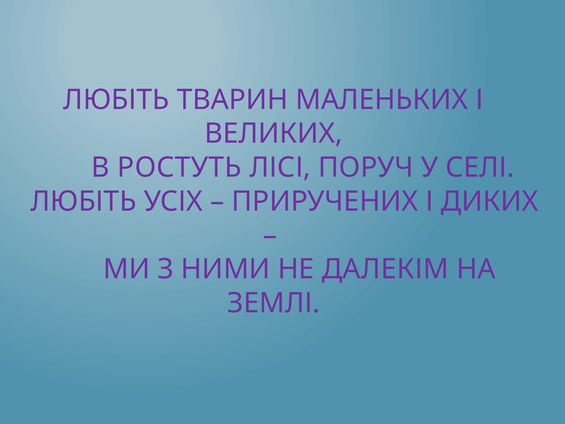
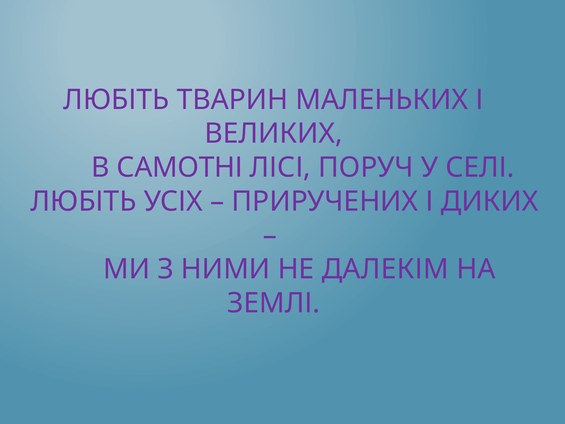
РОСТУТЬ: РОСТУТЬ -> САМОТНІ
